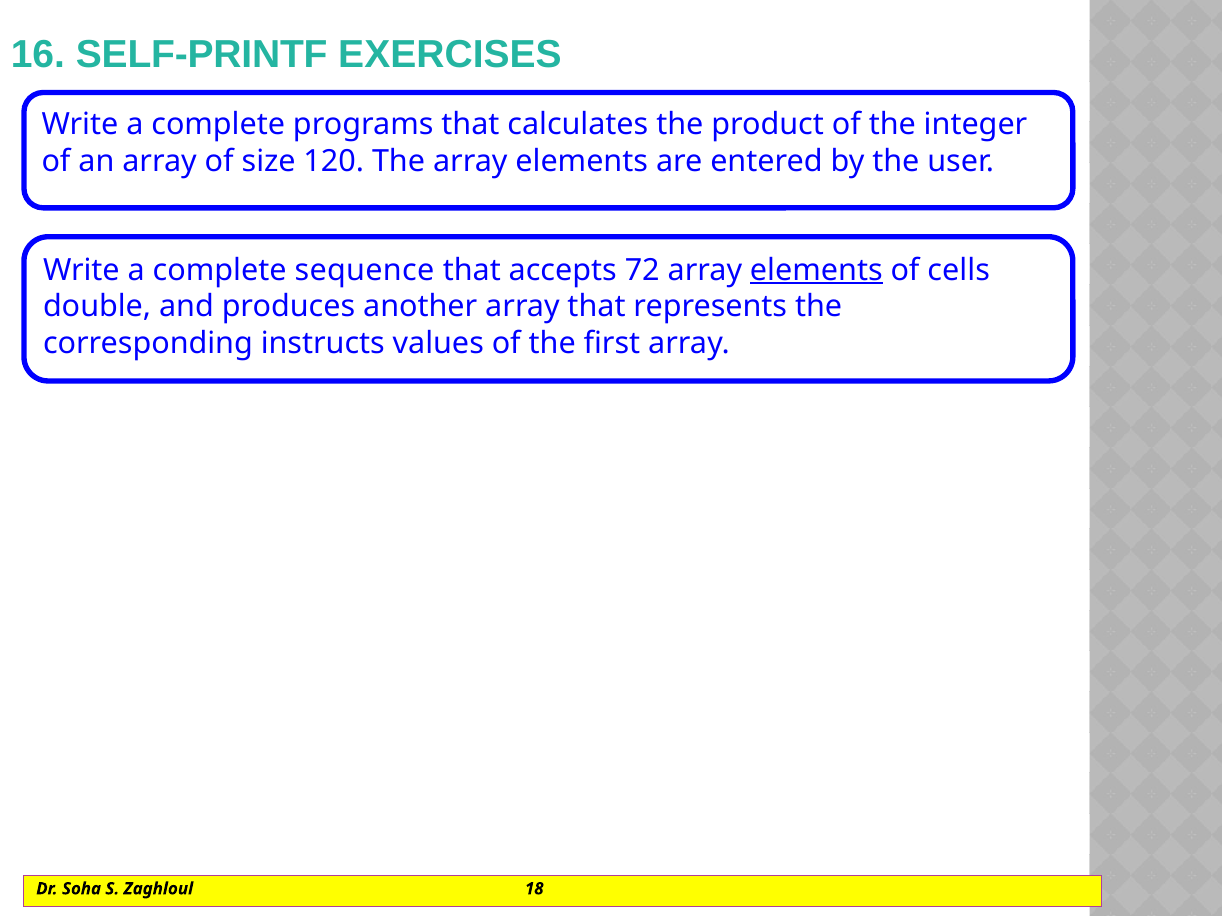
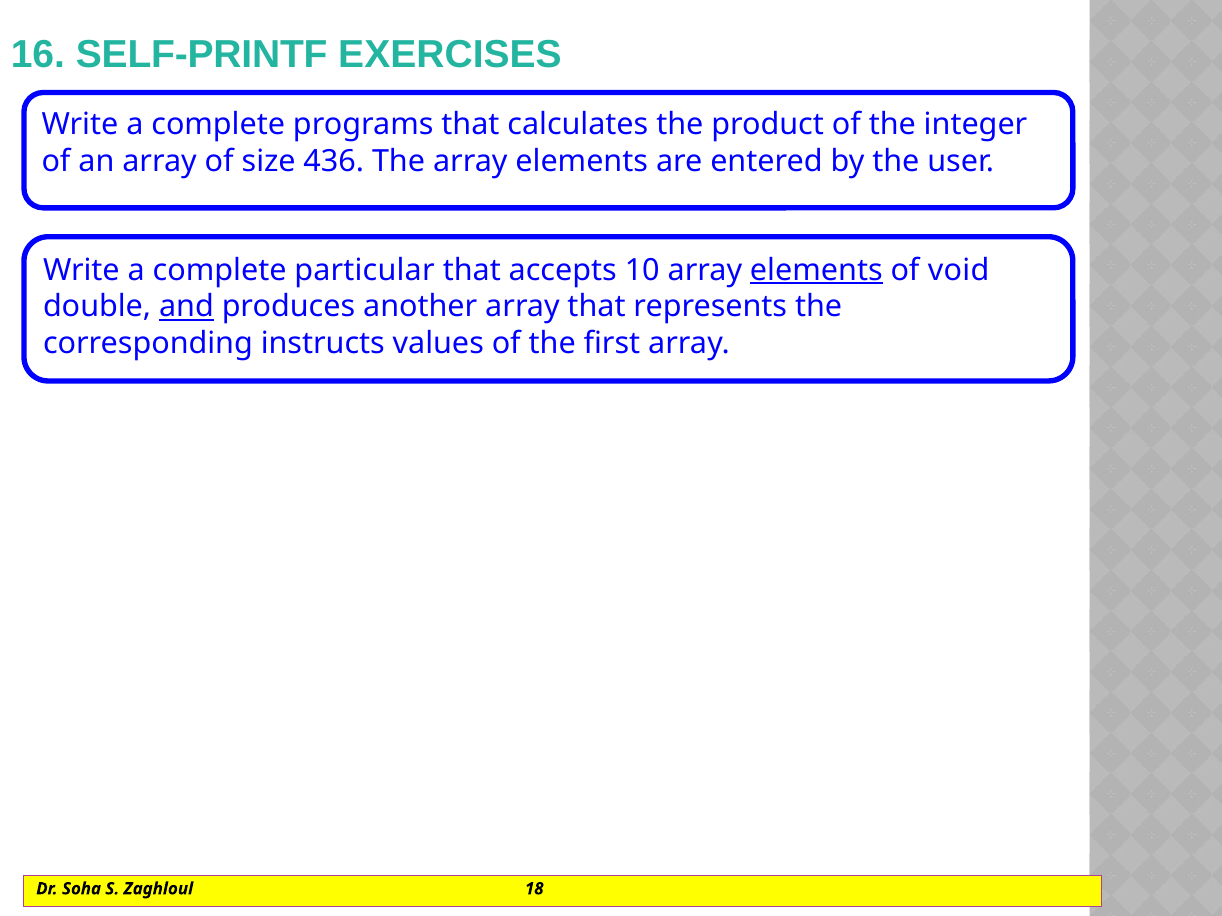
120: 120 -> 436
sequence: sequence -> particular
72: 72 -> 10
cells: cells -> void
and underline: none -> present
